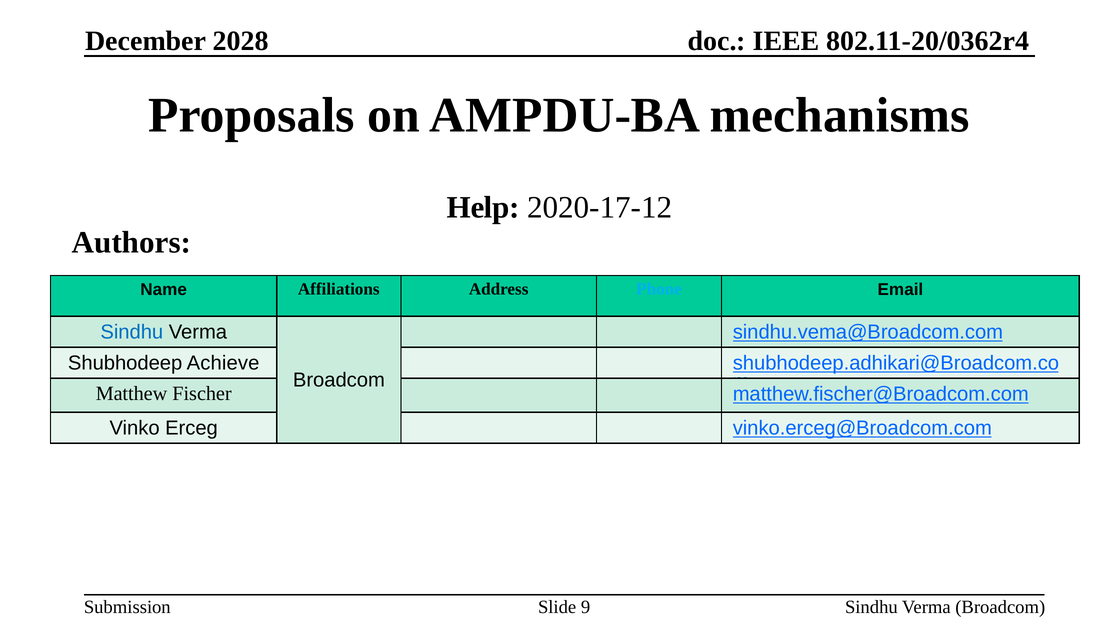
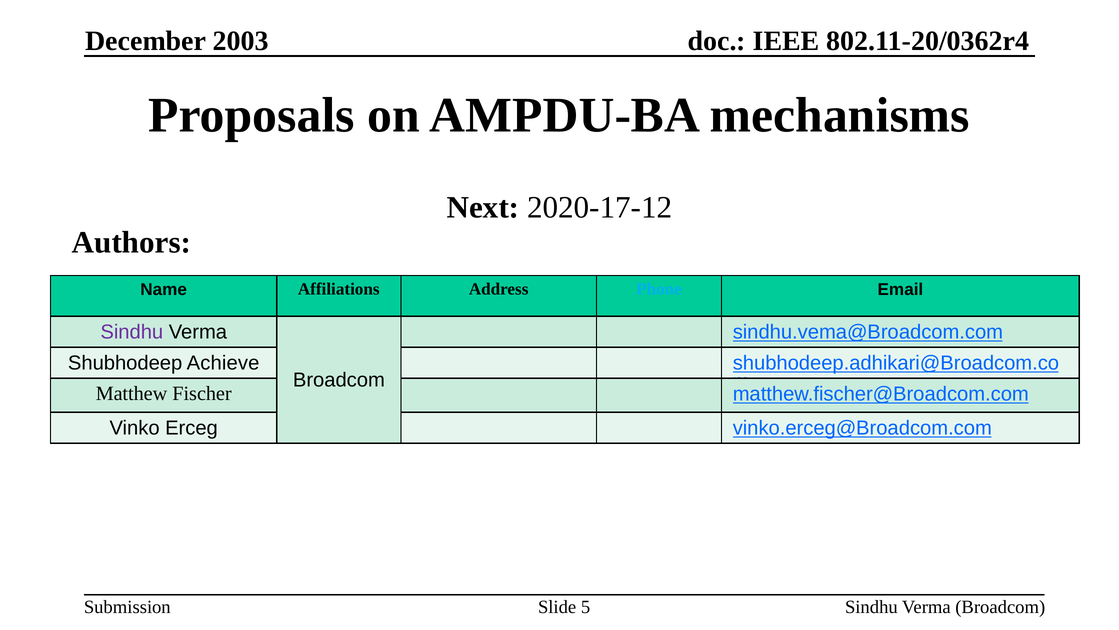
2028: 2028 -> 2003
Help: Help -> Next
Sindhu at (132, 332) colour: blue -> purple
9: 9 -> 5
